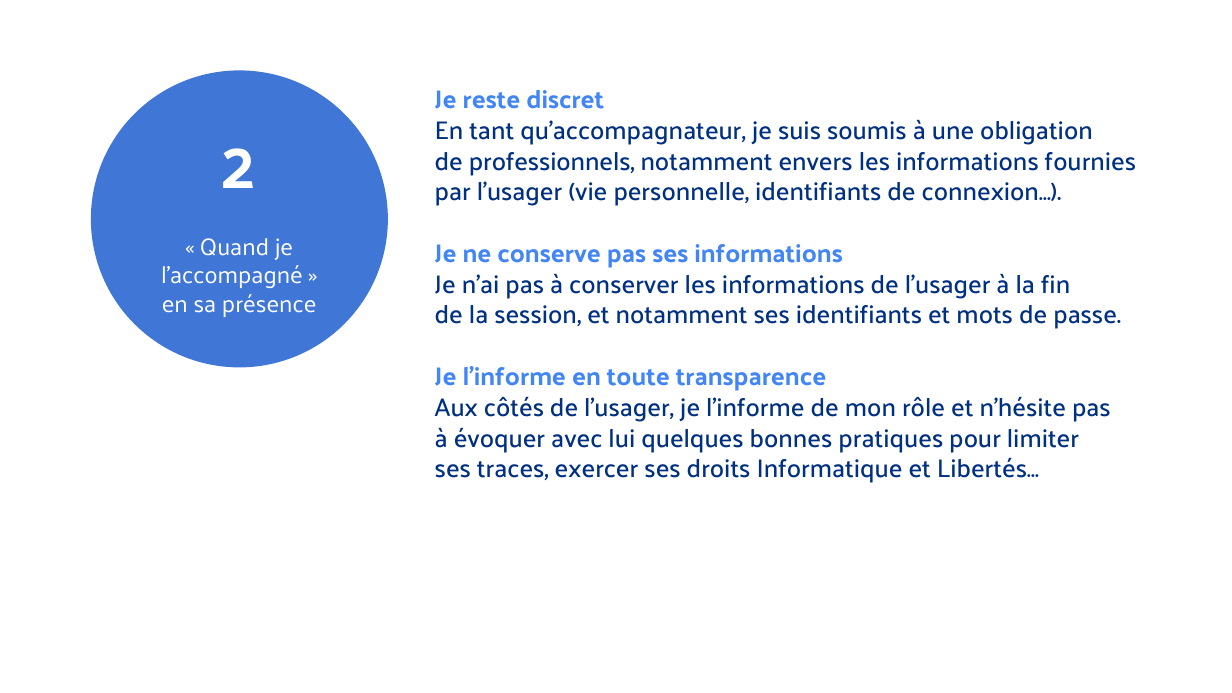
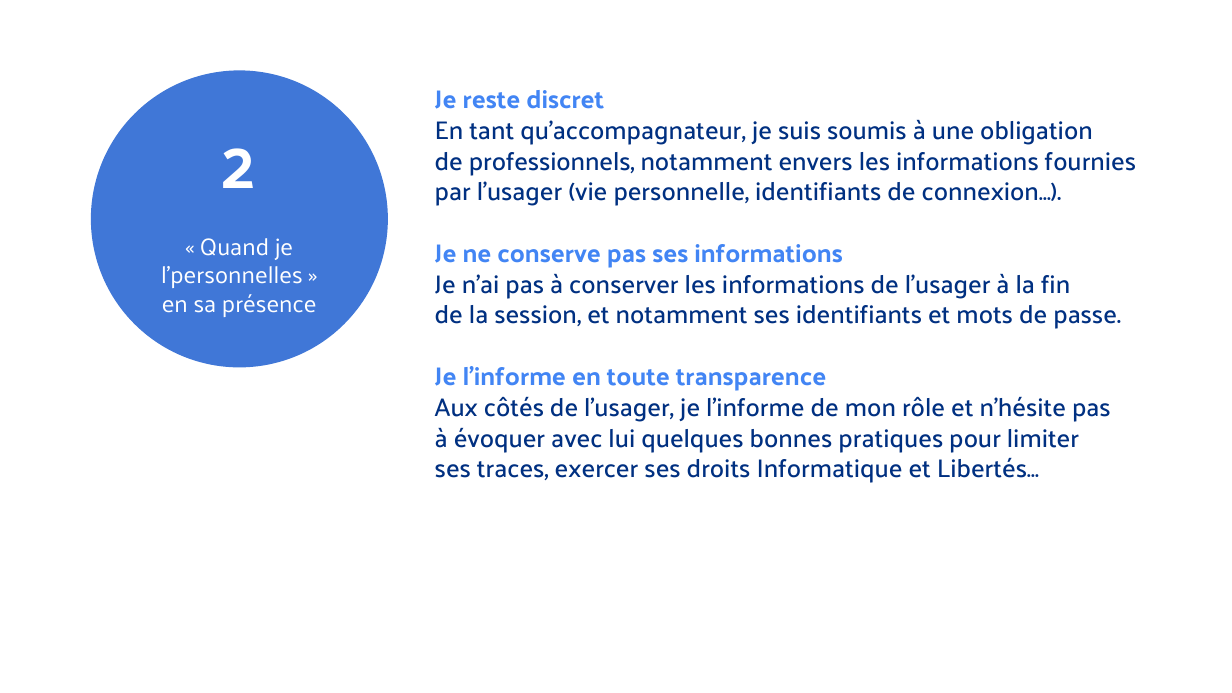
l’accompagné: l’accompagné -> l’personnelles
